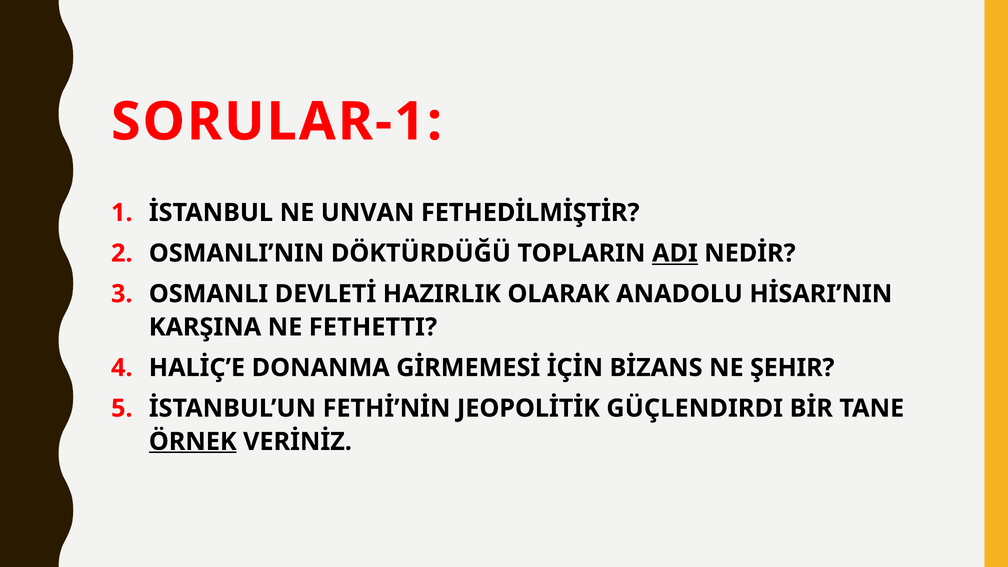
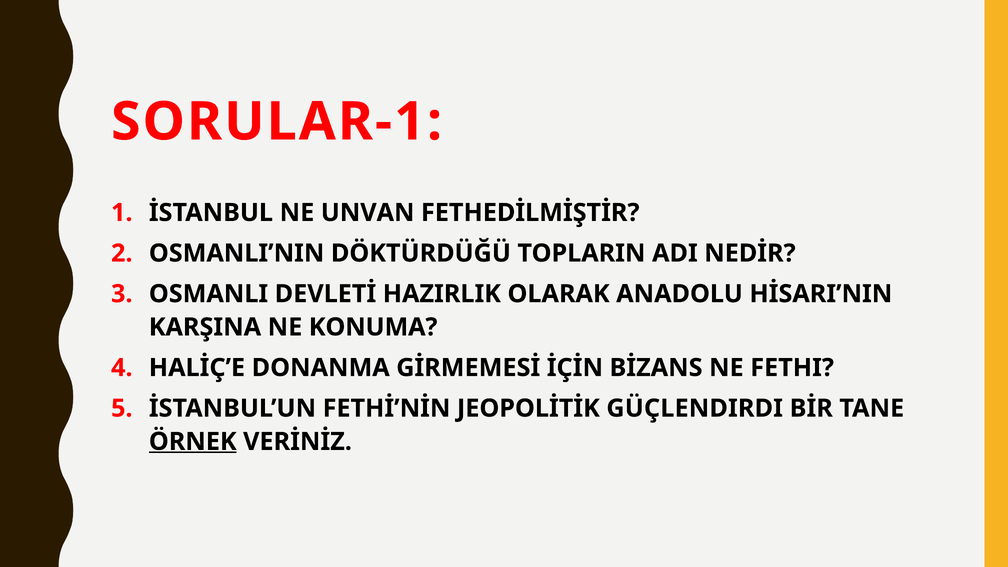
ADI underline: present -> none
FETHETTI: FETHETTI -> KONUMA
ŞEHIR: ŞEHIR -> FETHI
